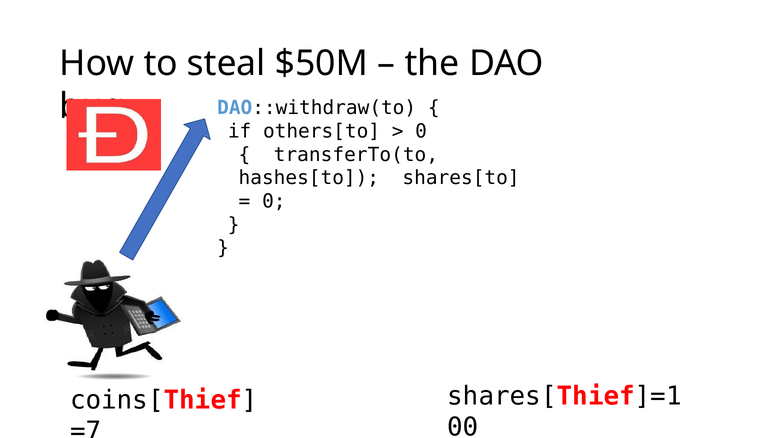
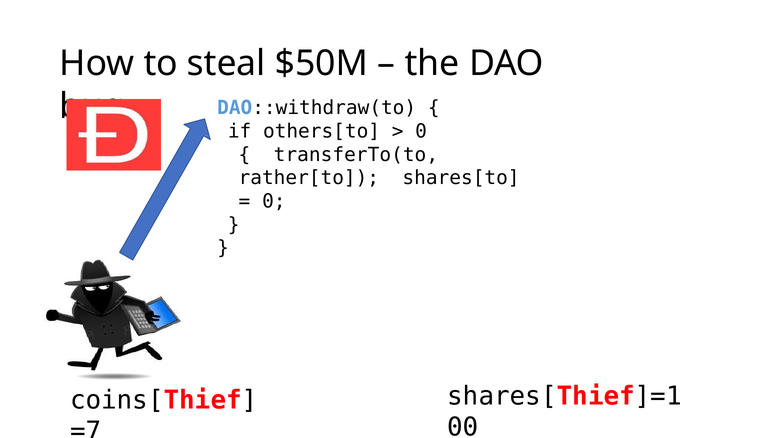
hashes[to: hashes[to -> rather[to
